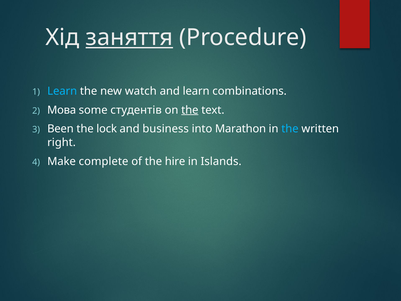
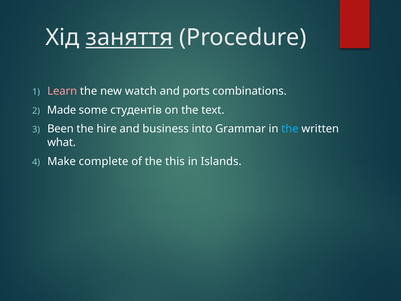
Learn at (62, 91) colour: light blue -> pink
and learn: learn -> ports
Мова: Мова -> Made
the at (190, 110) underline: present -> none
lock: lock -> hire
Marathon: Marathon -> Grammar
right: right -> what
hire: hire -> this
